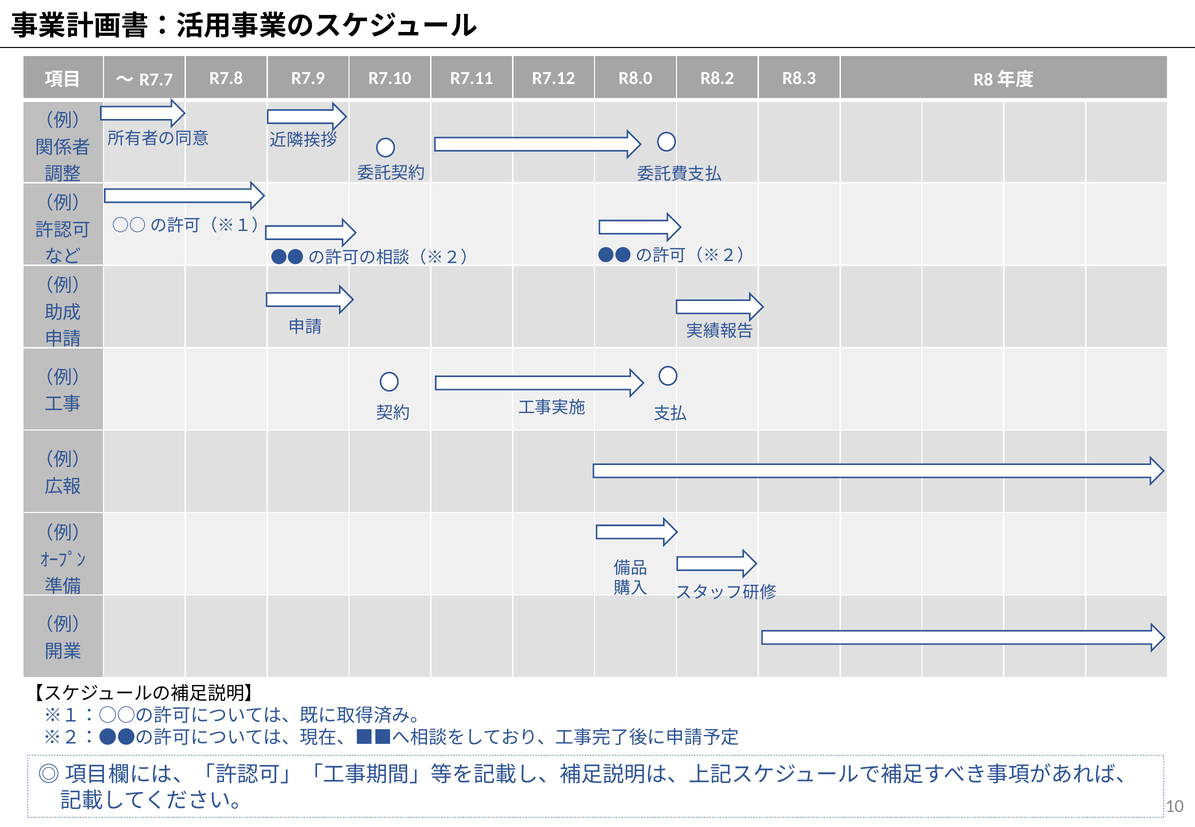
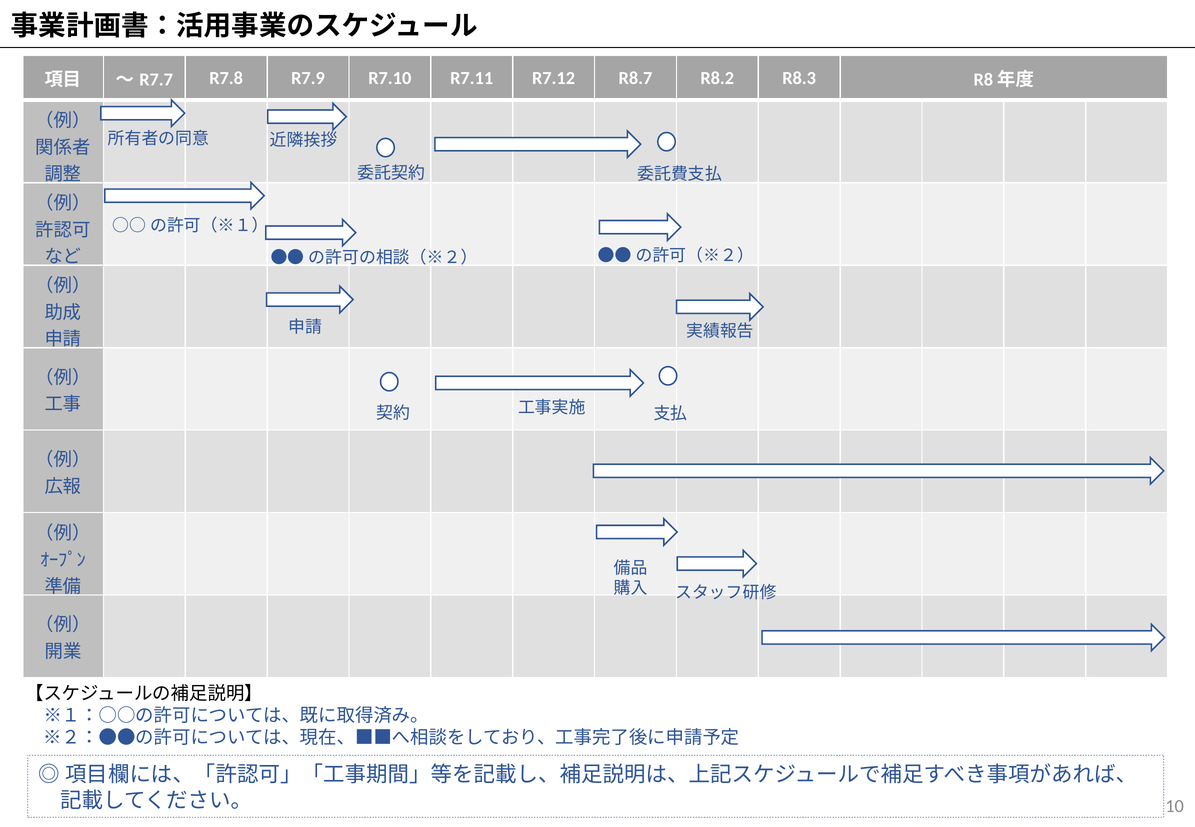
R8.0: R8.0 -> R8.7
